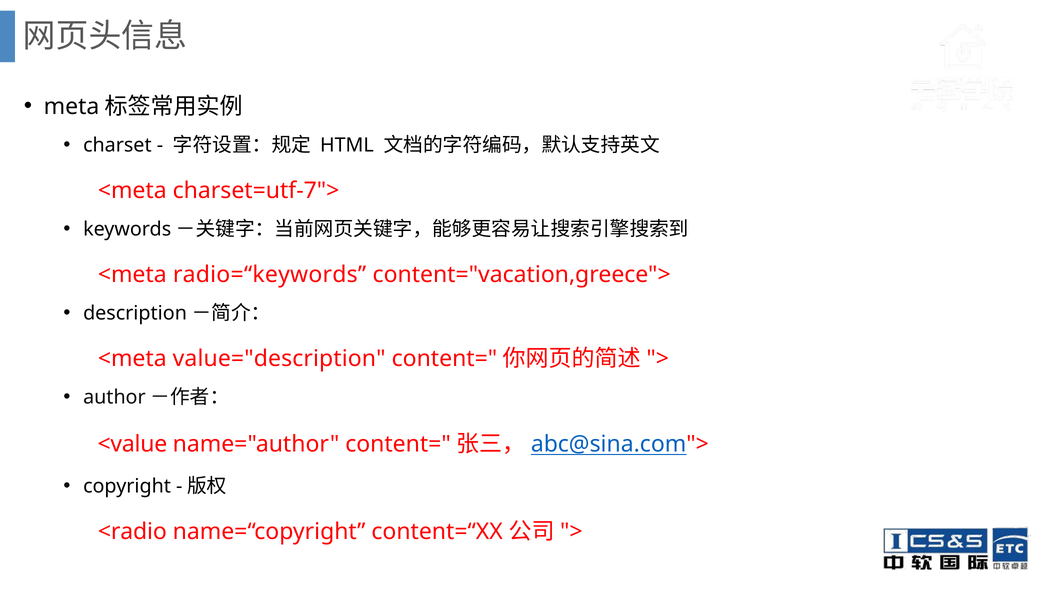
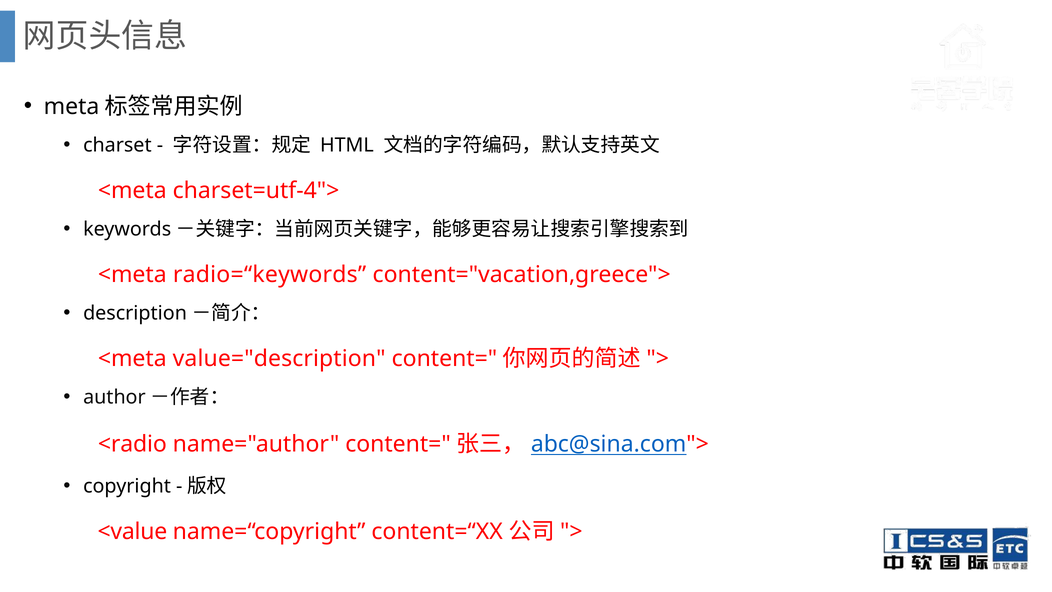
charset=utf-7">: charset=utf-7"> -> charset=utf-4">
<value: <value -> <radio
<radio: <radio -> <value
